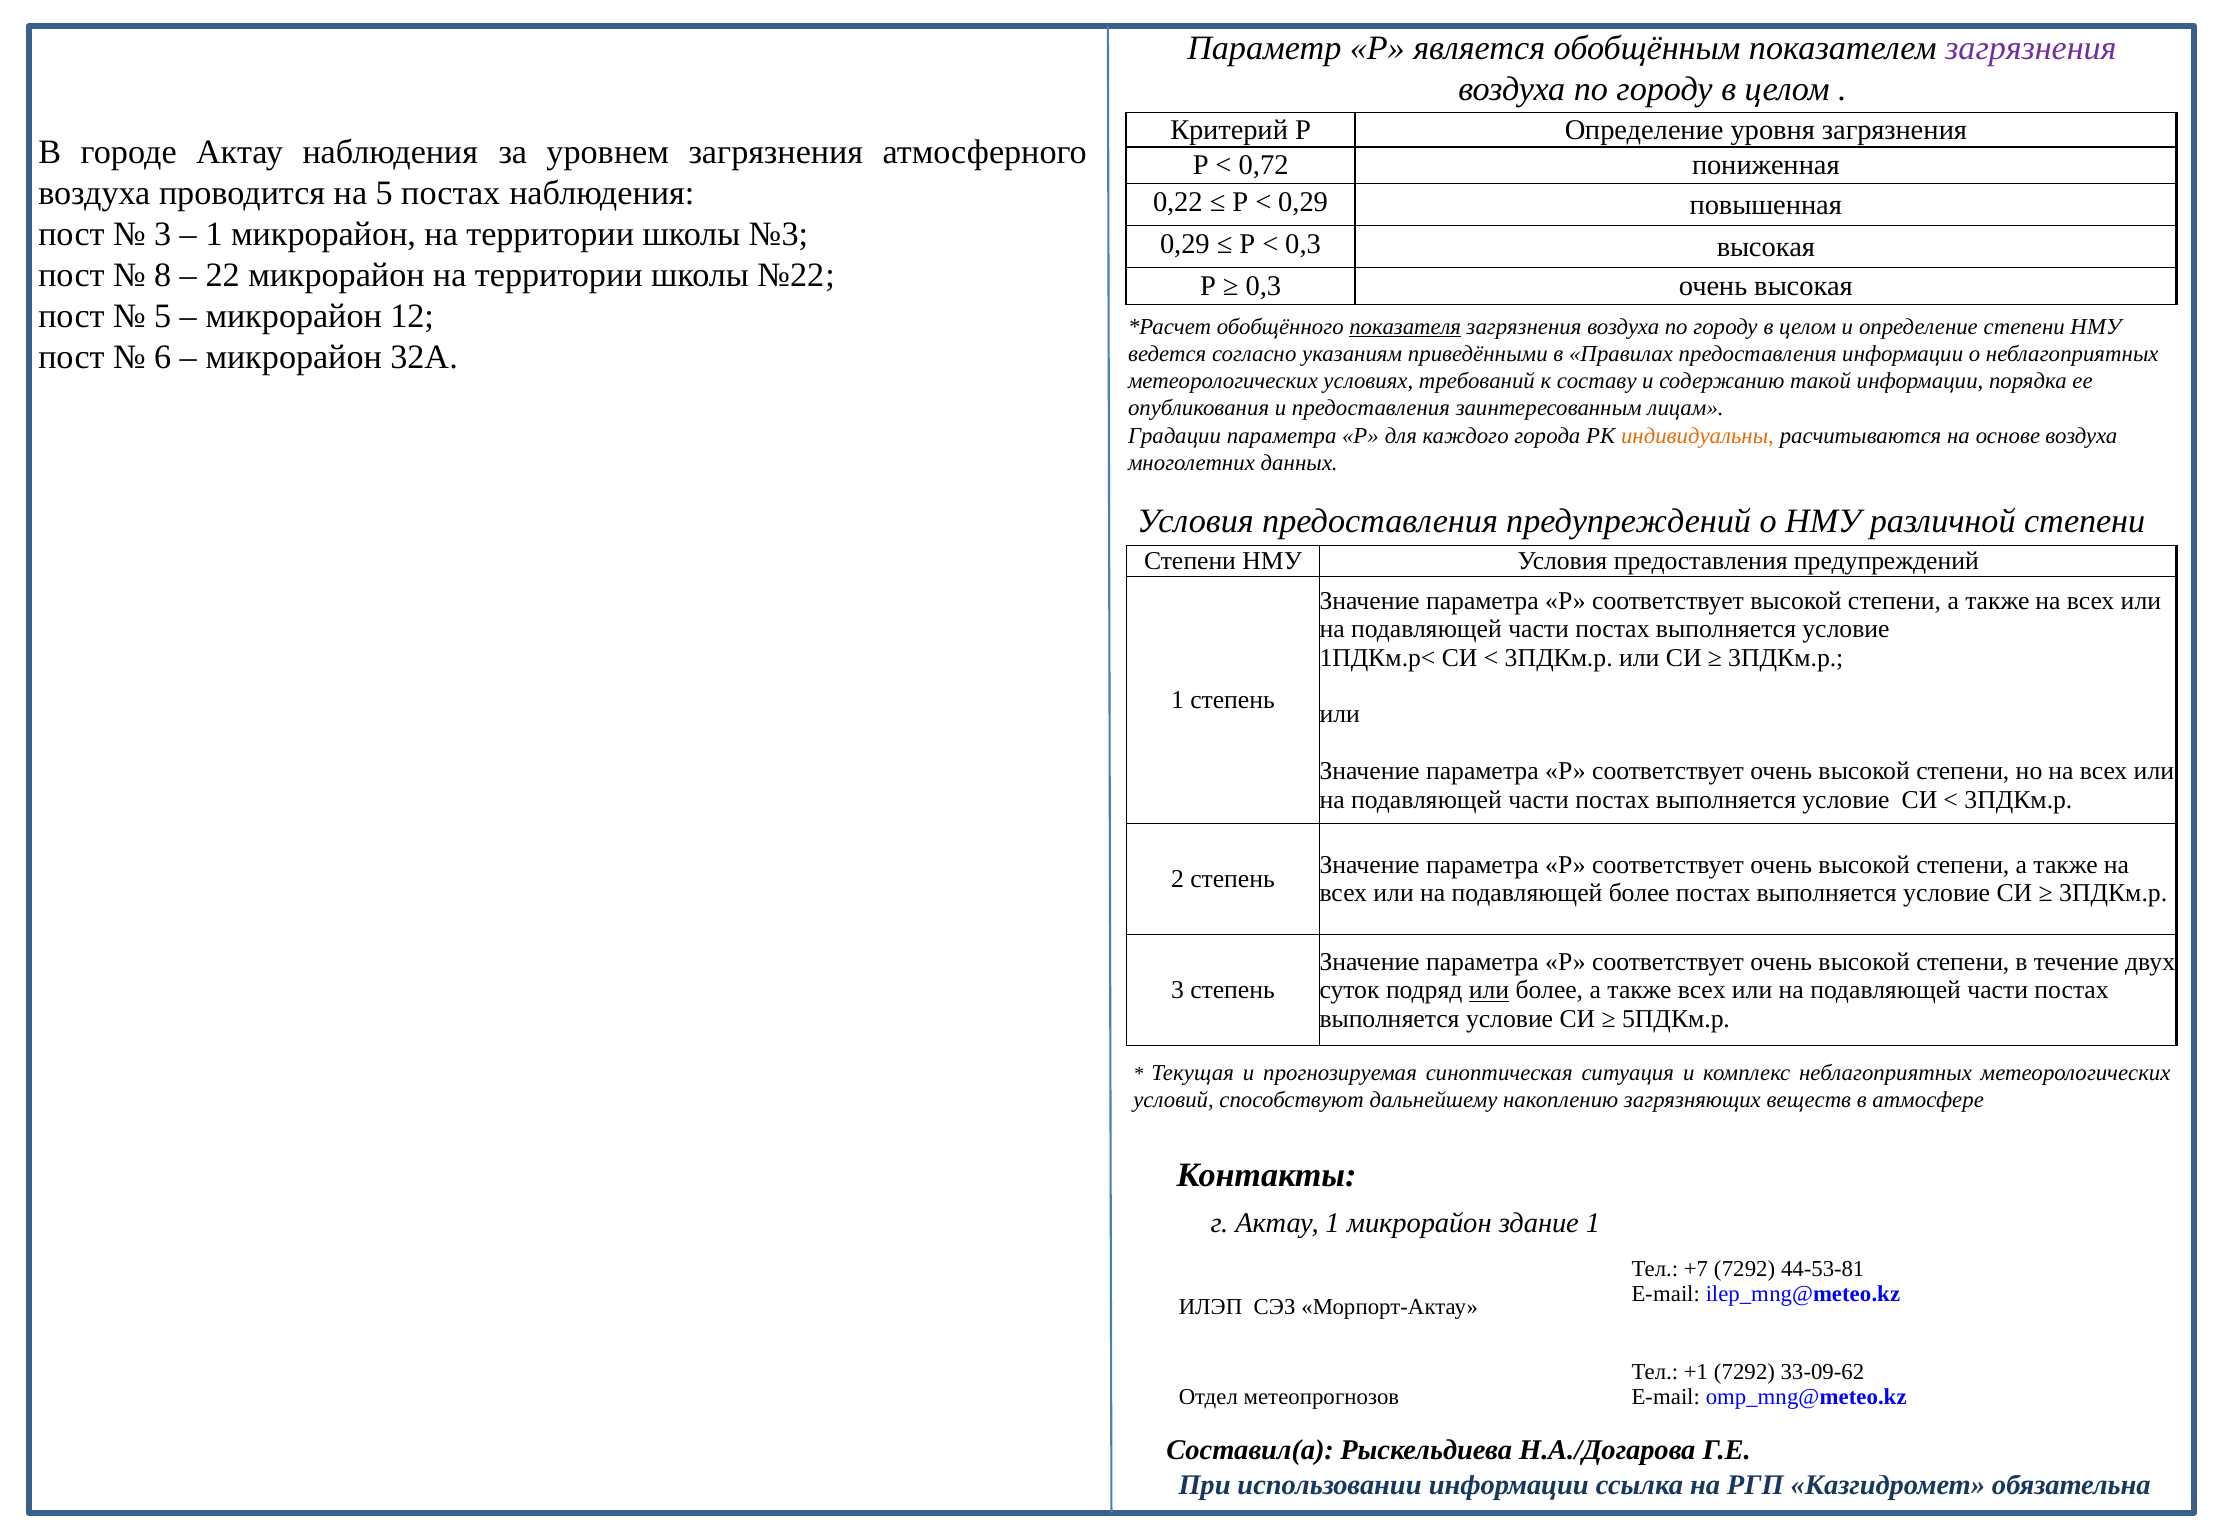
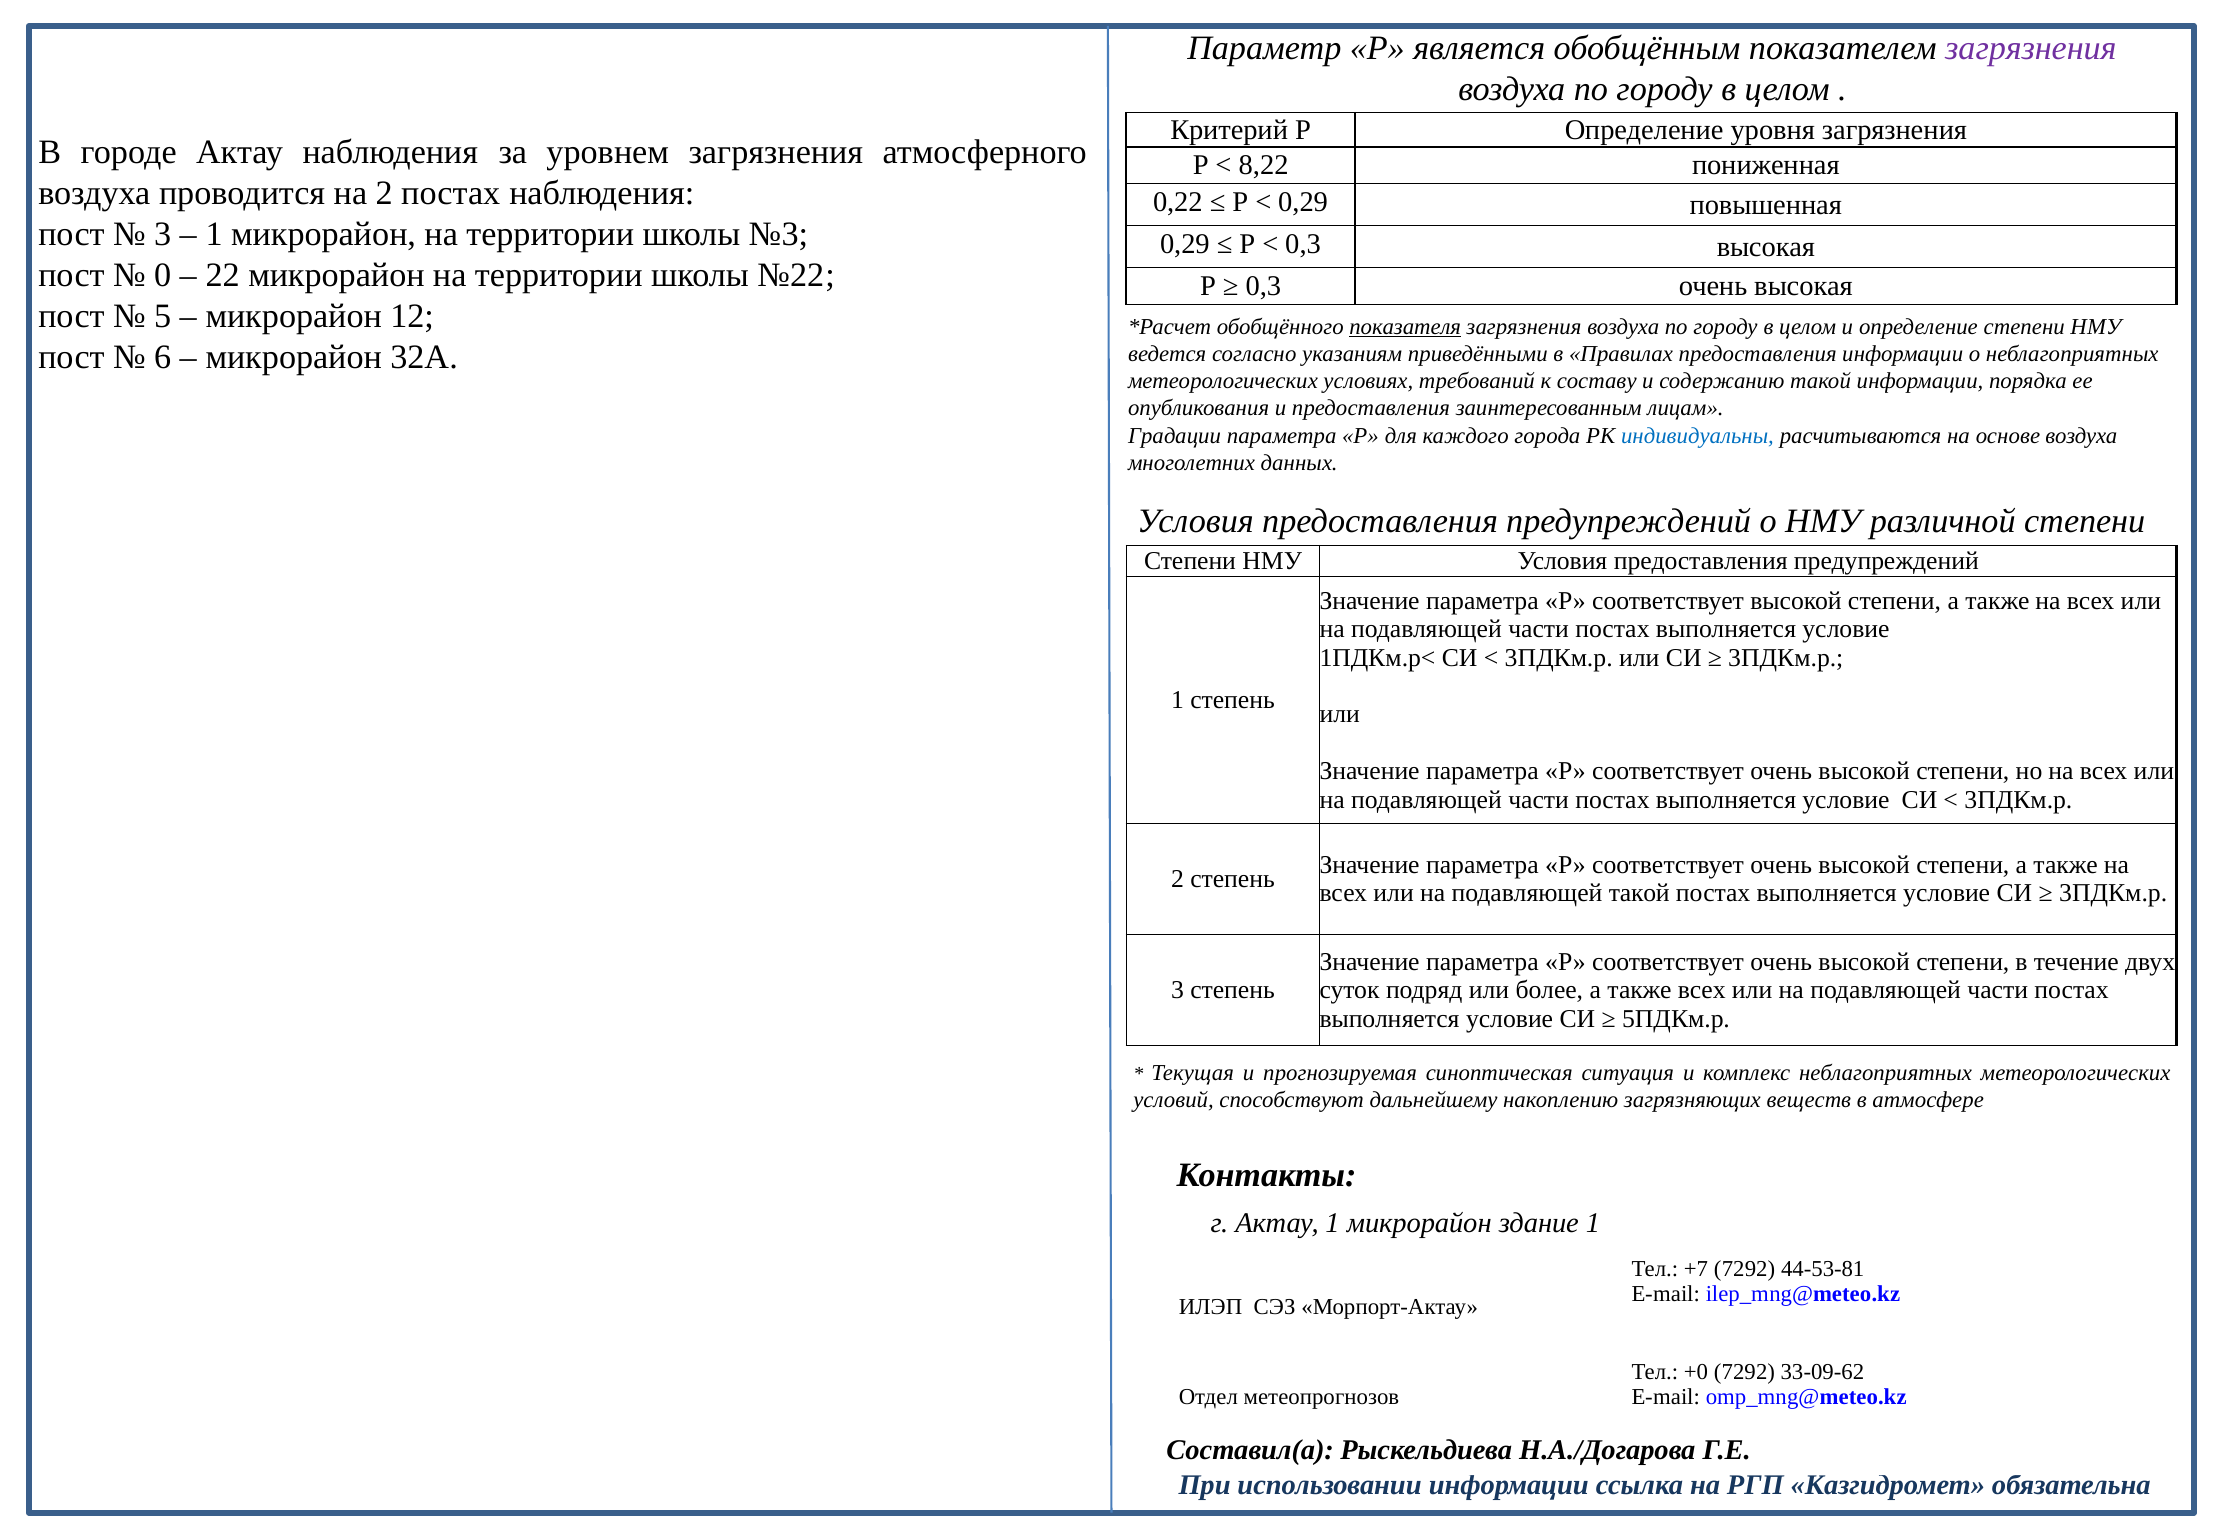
0,72: 0,72 -> 8,22
на 5: 5 -> 2
8: 8 -> 0
индивидуальны colour: orange -> blue
подавляющей более: более -> такой
или at (1489, 990) underline: present -> none
+1: +1 -> +0
